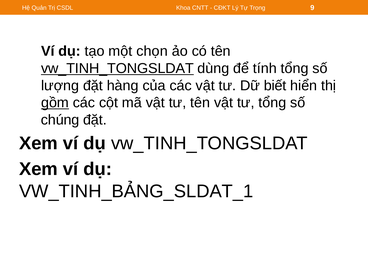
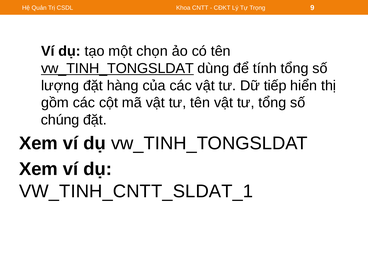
biết: biết -> tiếp
gồm underline: present -> none
VW_TINH_BẢNG_SLDAT_1: VW_TINH_BẢNG_SLDAT_1 -> VW_TINH_CNTT_SLDAT_1
